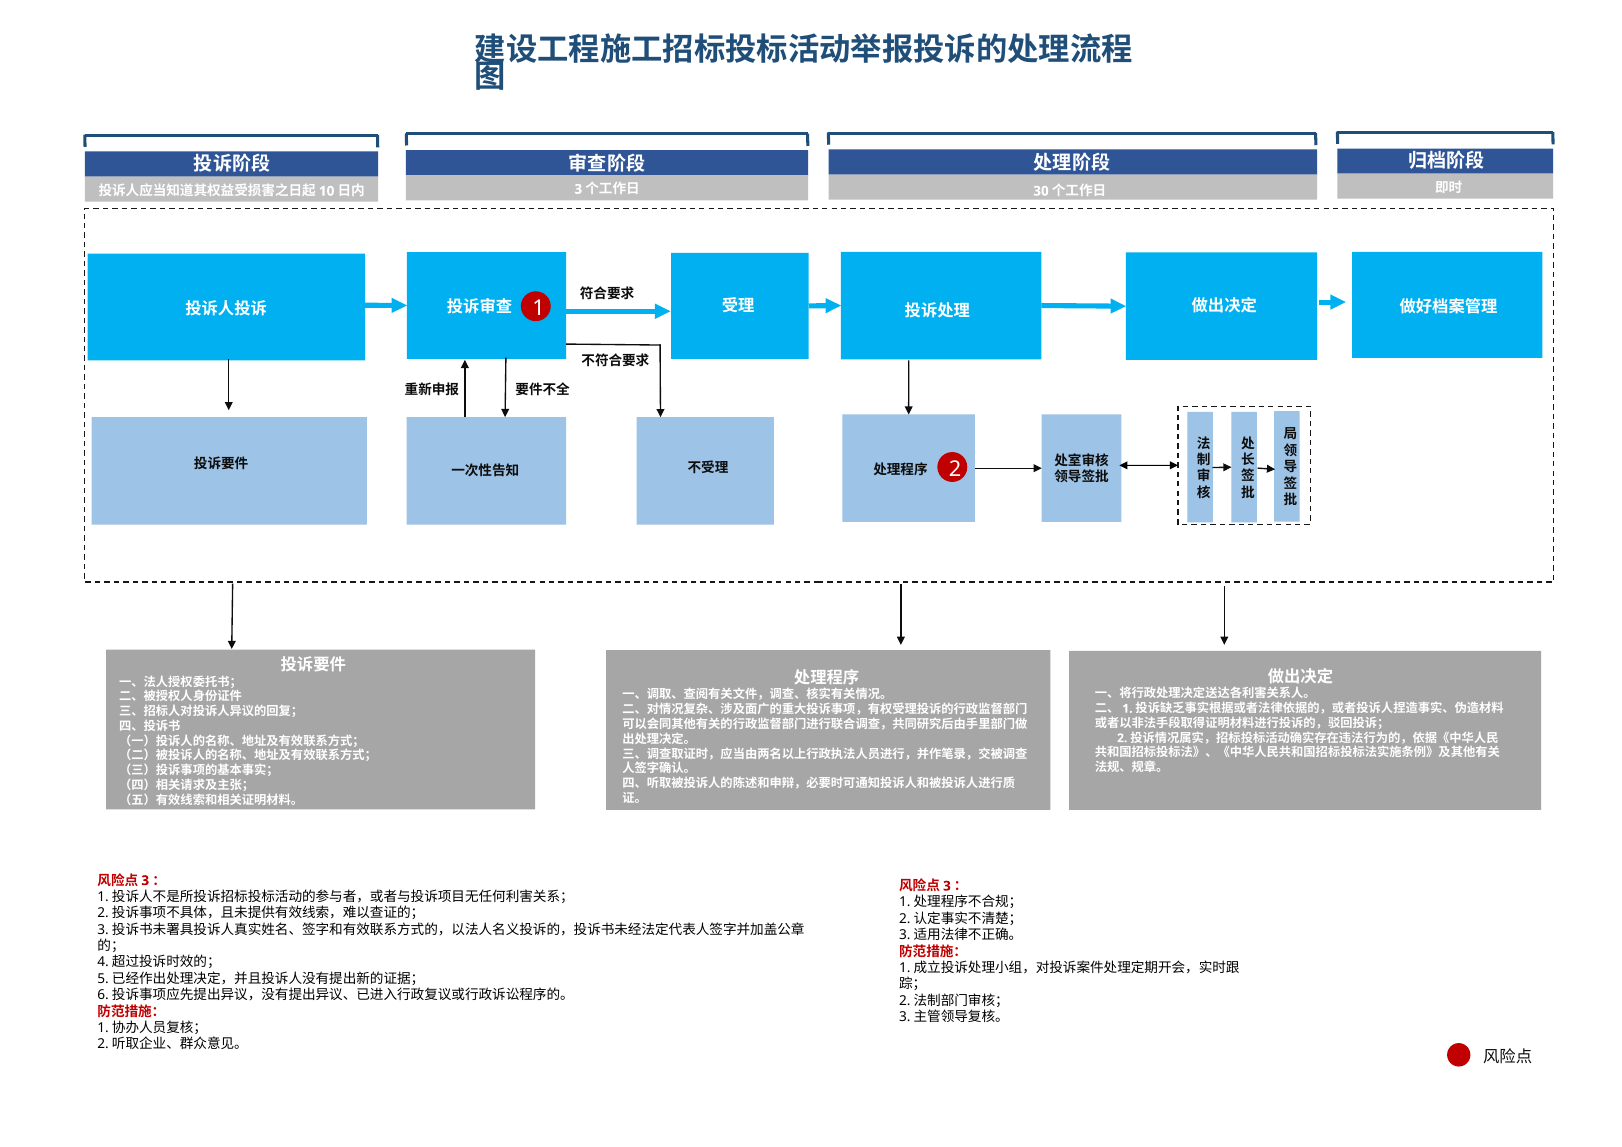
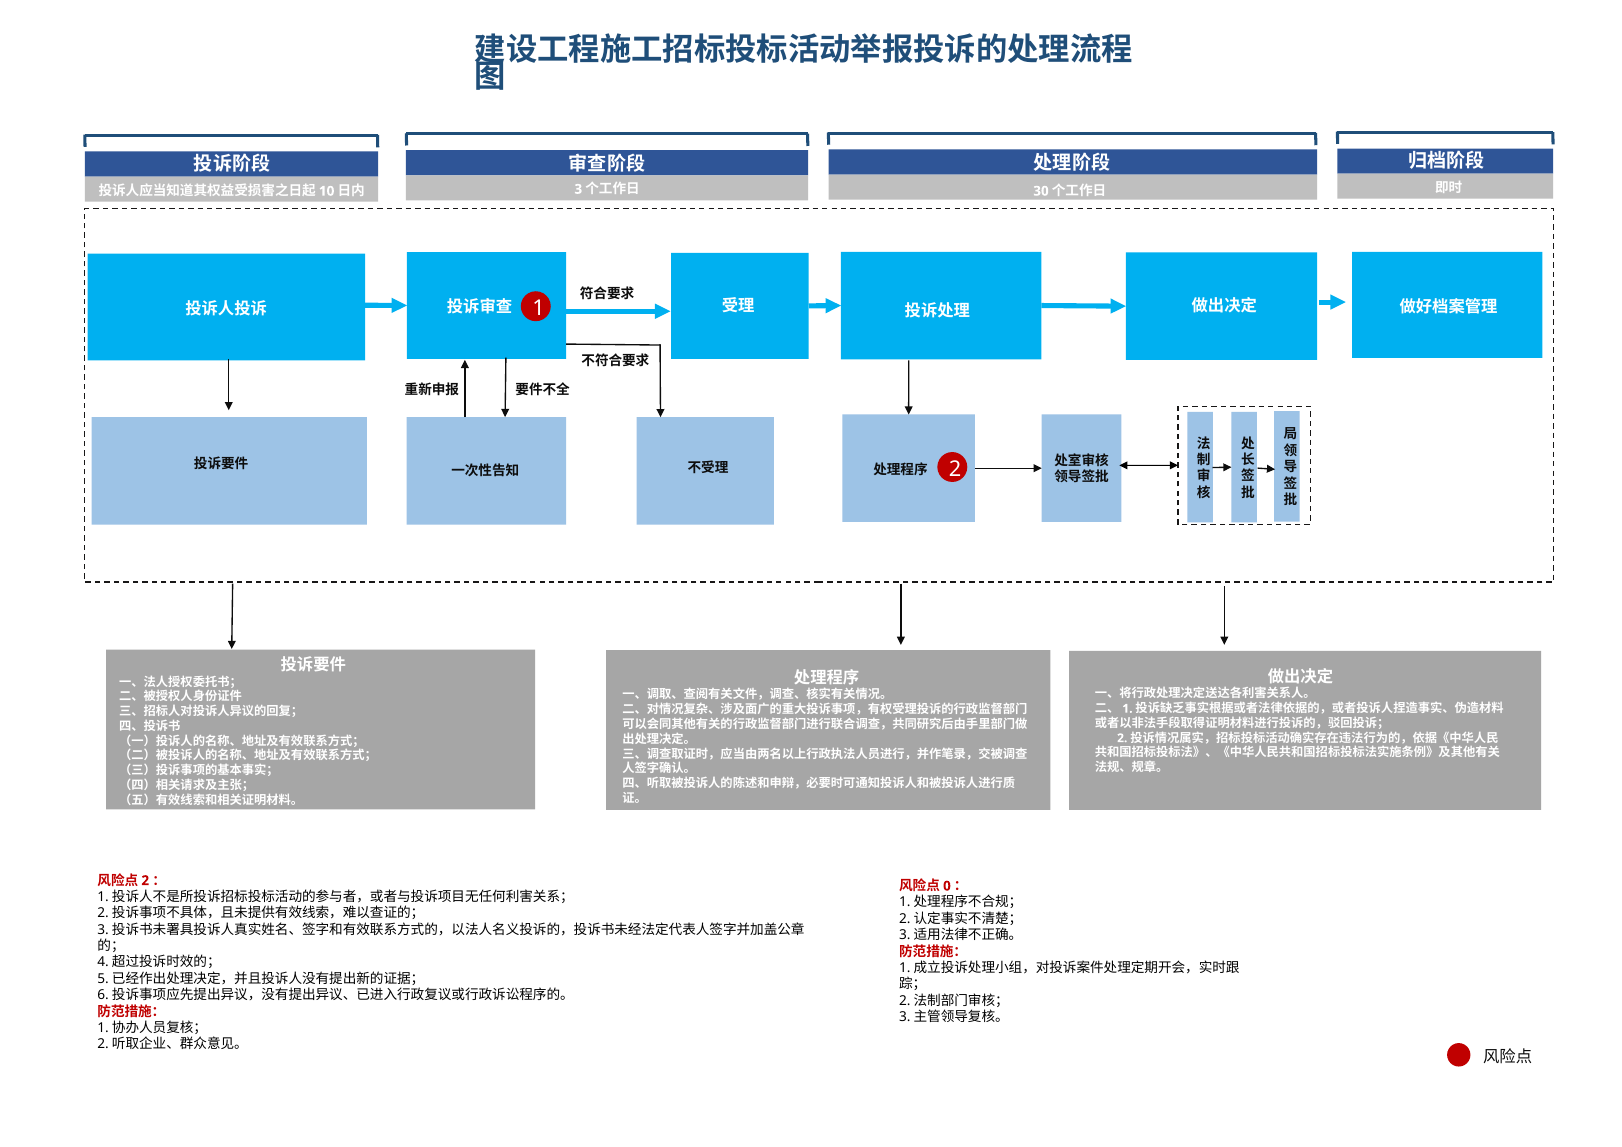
3 at (145, 881): 3 -> 2
3 at (947, 886): 3 -> 0
